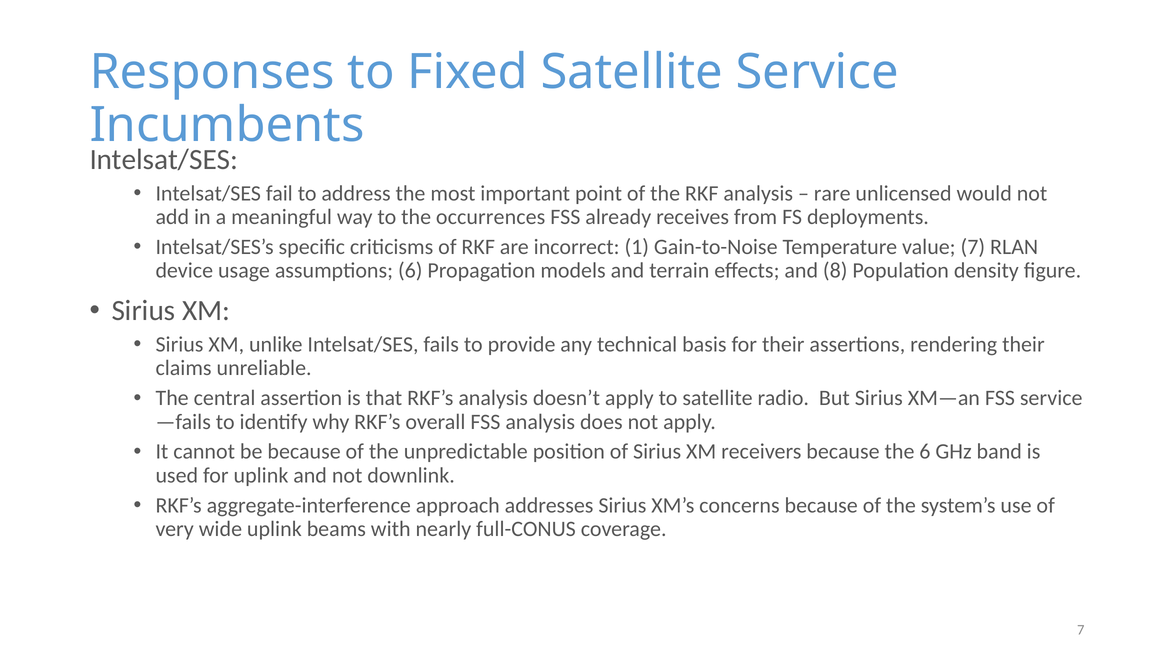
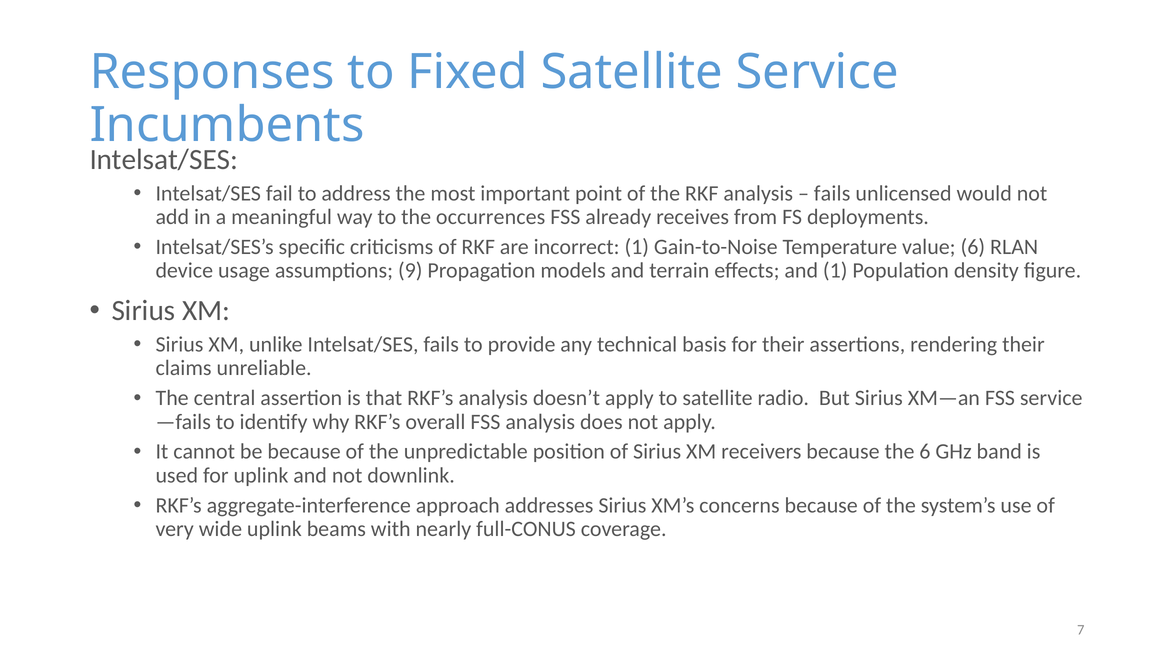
rare at (832, 193): rare -> fails
value 7: 7 -> 6
assumptions 6: 6 -> 9
and 8: 8 -> 1
